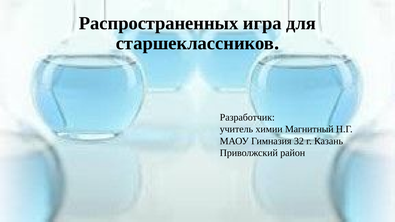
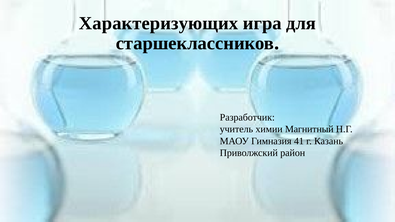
Распространенных: Распространенных -> Характеризующих
32: 32 -> 41
